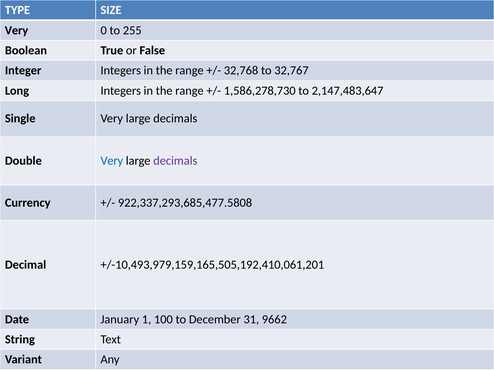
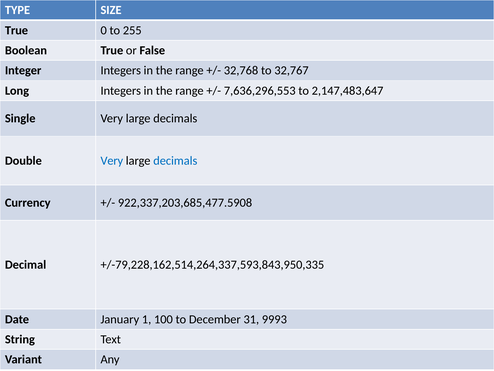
Very at (16, 30): Very -> True
1,586,278,730: 1,586,278,730 -> 7,636,296,553
decimals at (175, 161) colour: purple -> blue
922,337,293,685,477.5808: 922,337,293,685,477.5808 -> 922,337,203,685,477.5908
+/-10,493,979,159,165,505,192,410,061,201: +/-10,493,979,159,165,505,192,410,061,201 -> +/-79,228,162,514,264,337,593,843,950,335
9662: 9662 -> 9993
